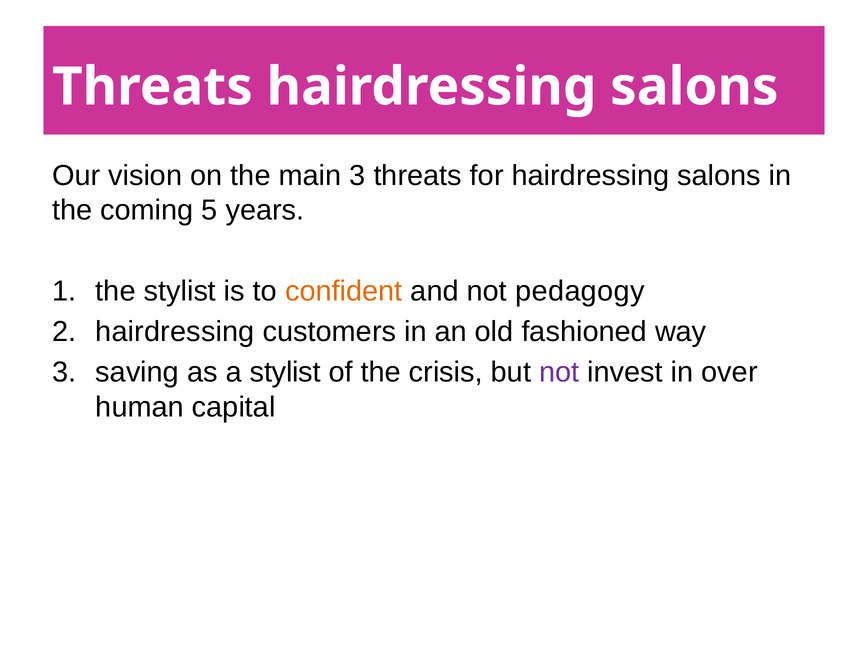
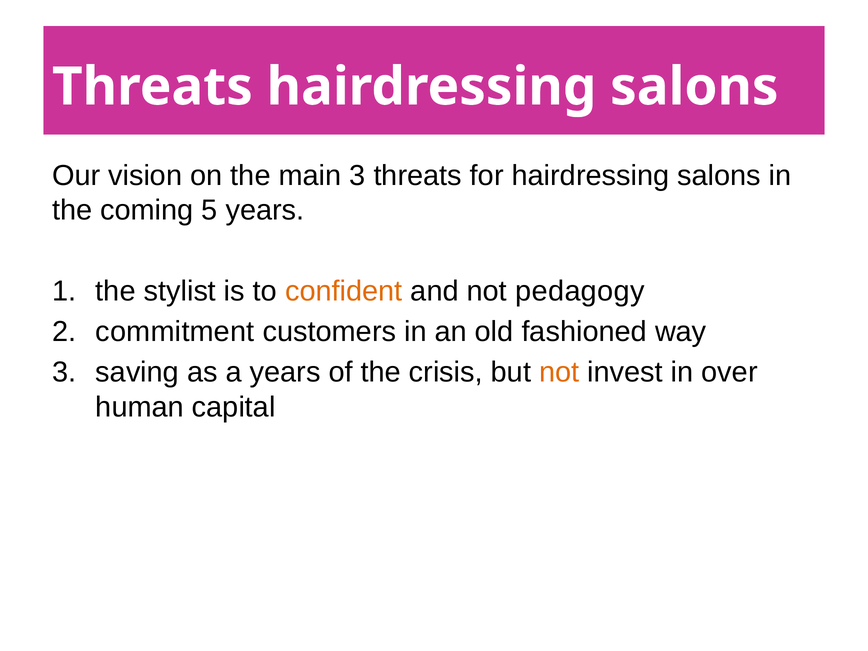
hairdressing at (175, 332): hairdressing -> commitment
a stylist: stylist -> years
not at (559, 372) colour: purple -> orange
